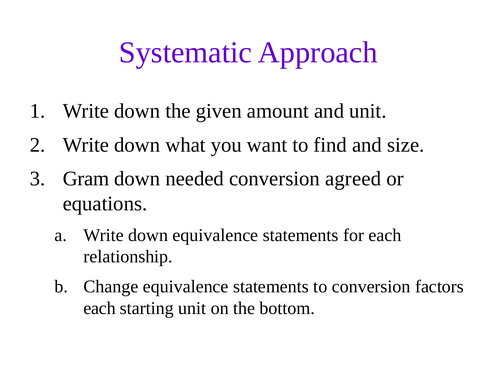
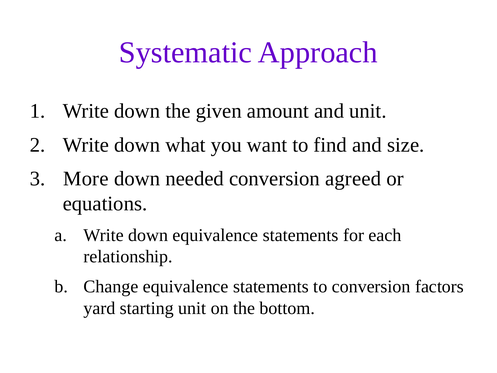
Gram: Gram -> More
each at (100, 308): each -> yard
